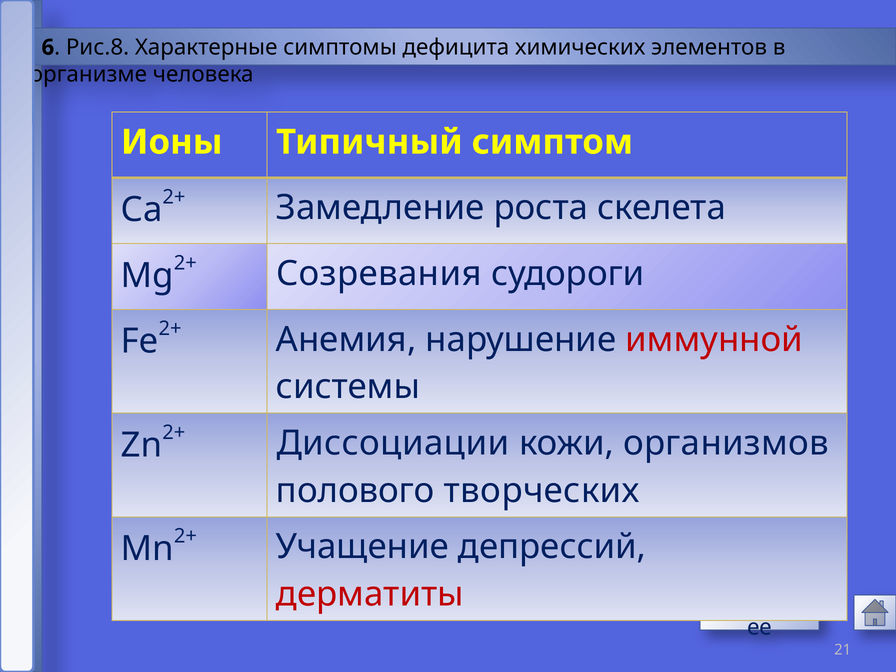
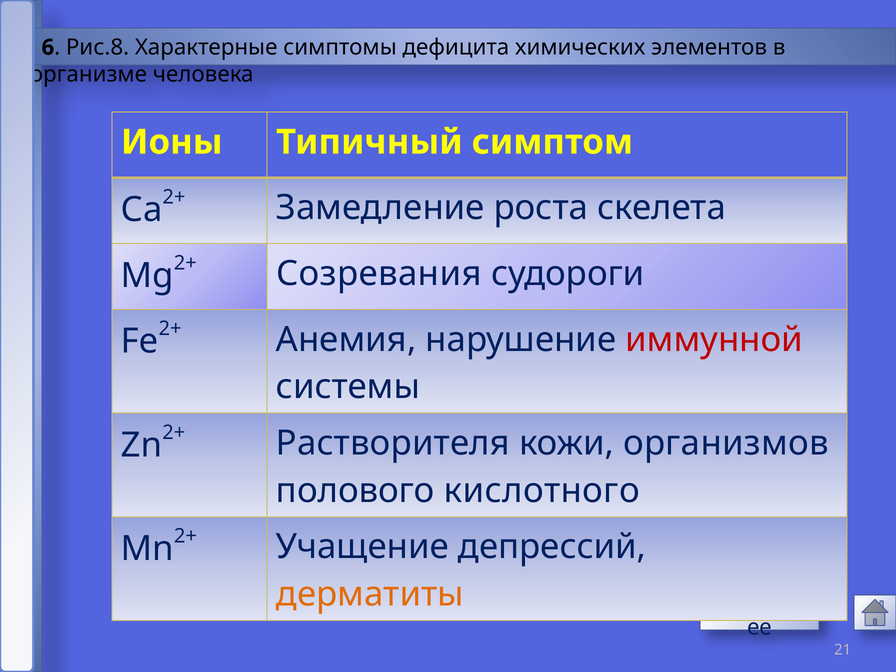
Диссоциации: Диссоциации -> Растворителя
творческих: творческих -> кислотного
дерматиты colour: red -> orange
